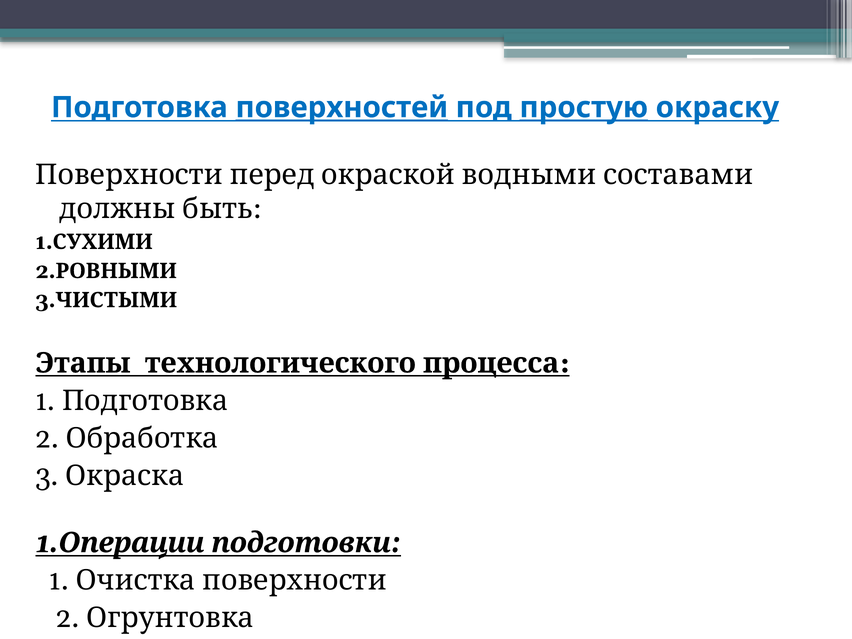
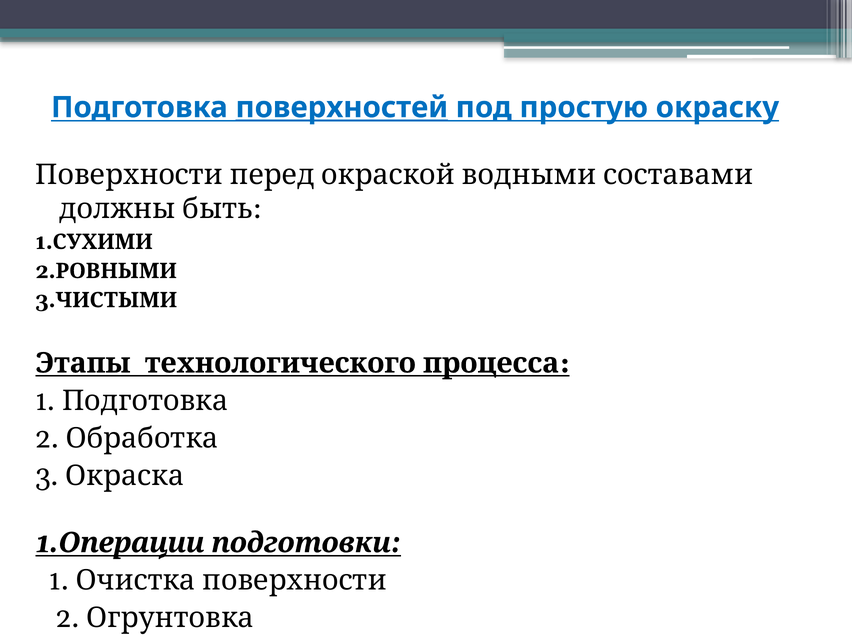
простую underline: present -> none
